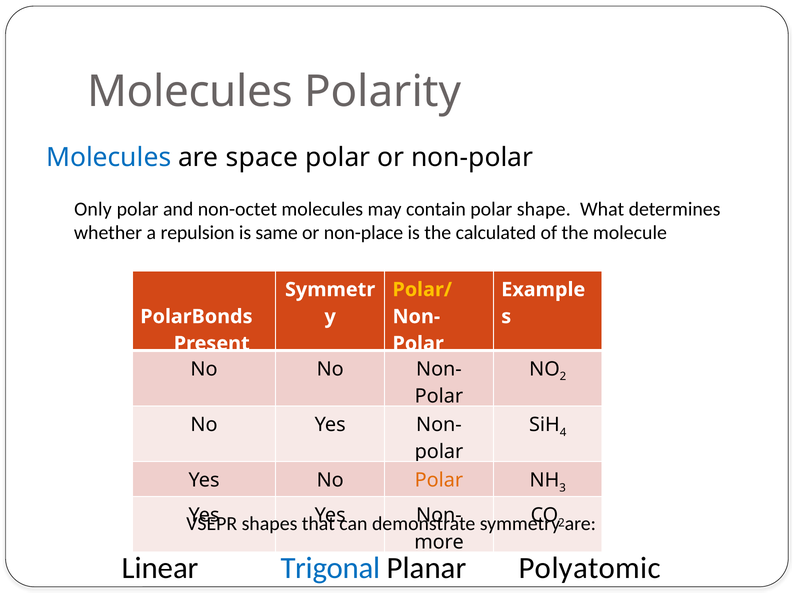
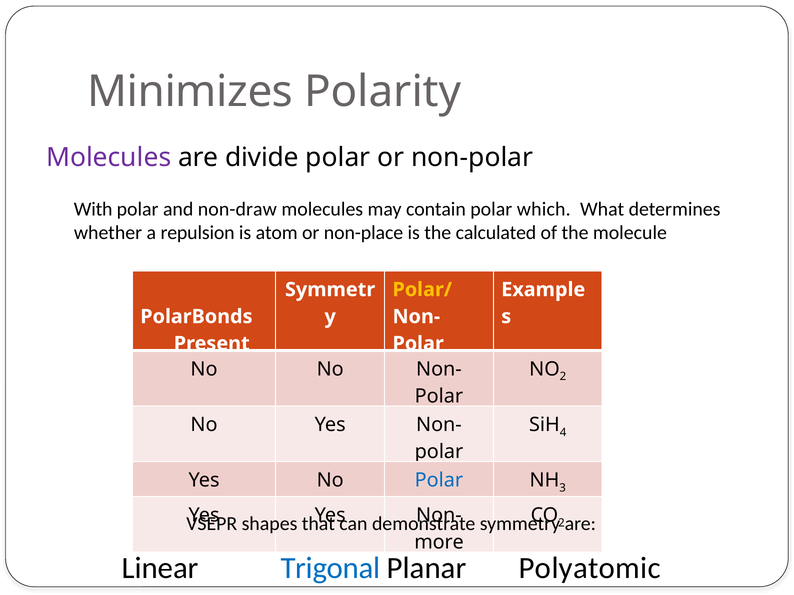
Molecules at (190, 92): Molecules -> Minimizes
Molecules at (109, 158) colour: blue -> purple
space: space -> divide
Only: Only -> With
non-octet: non-octet -> non-draw
shape: shape -> which
same: same -> atom
Polar at (439, 481) colour: orange -> blue
